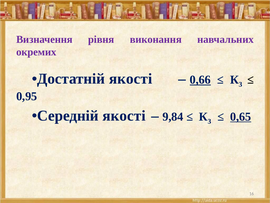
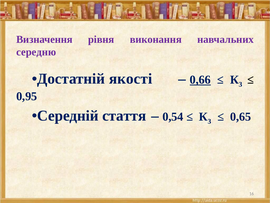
окремих: окремих -> середню
Середній якості: якості -> стаття
9,84: 9,84 -> 0,54
0,65 underline: present -> none
